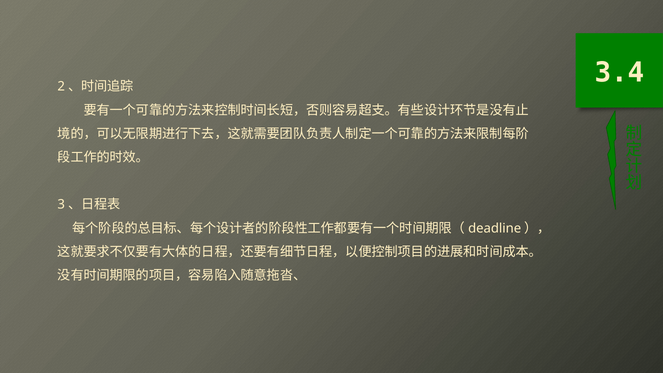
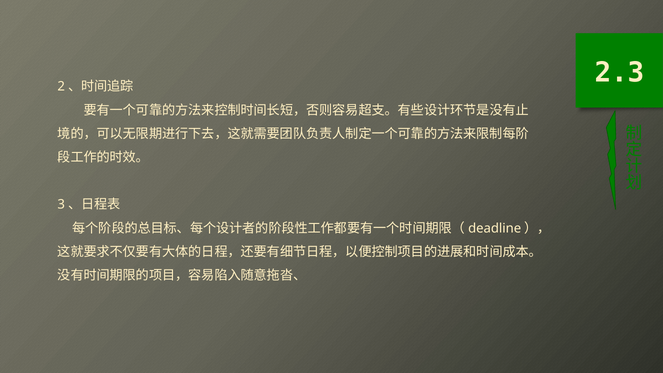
3.4: 3.4 -> 2.3
